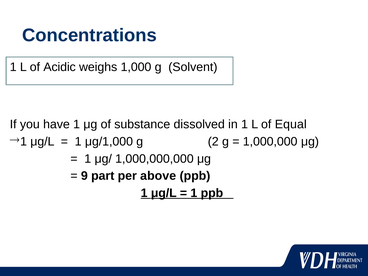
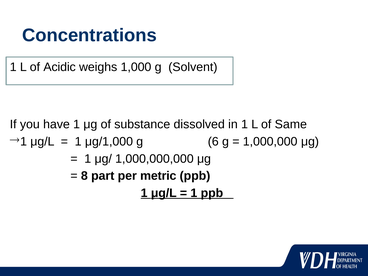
Equal: Equal -> Same
2: 2 -> 6
9: 9 -> 8
above: above -> metric
